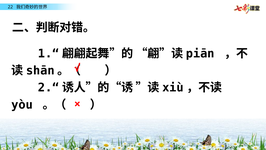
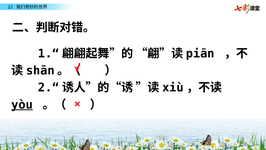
yòu underline: none -> present
